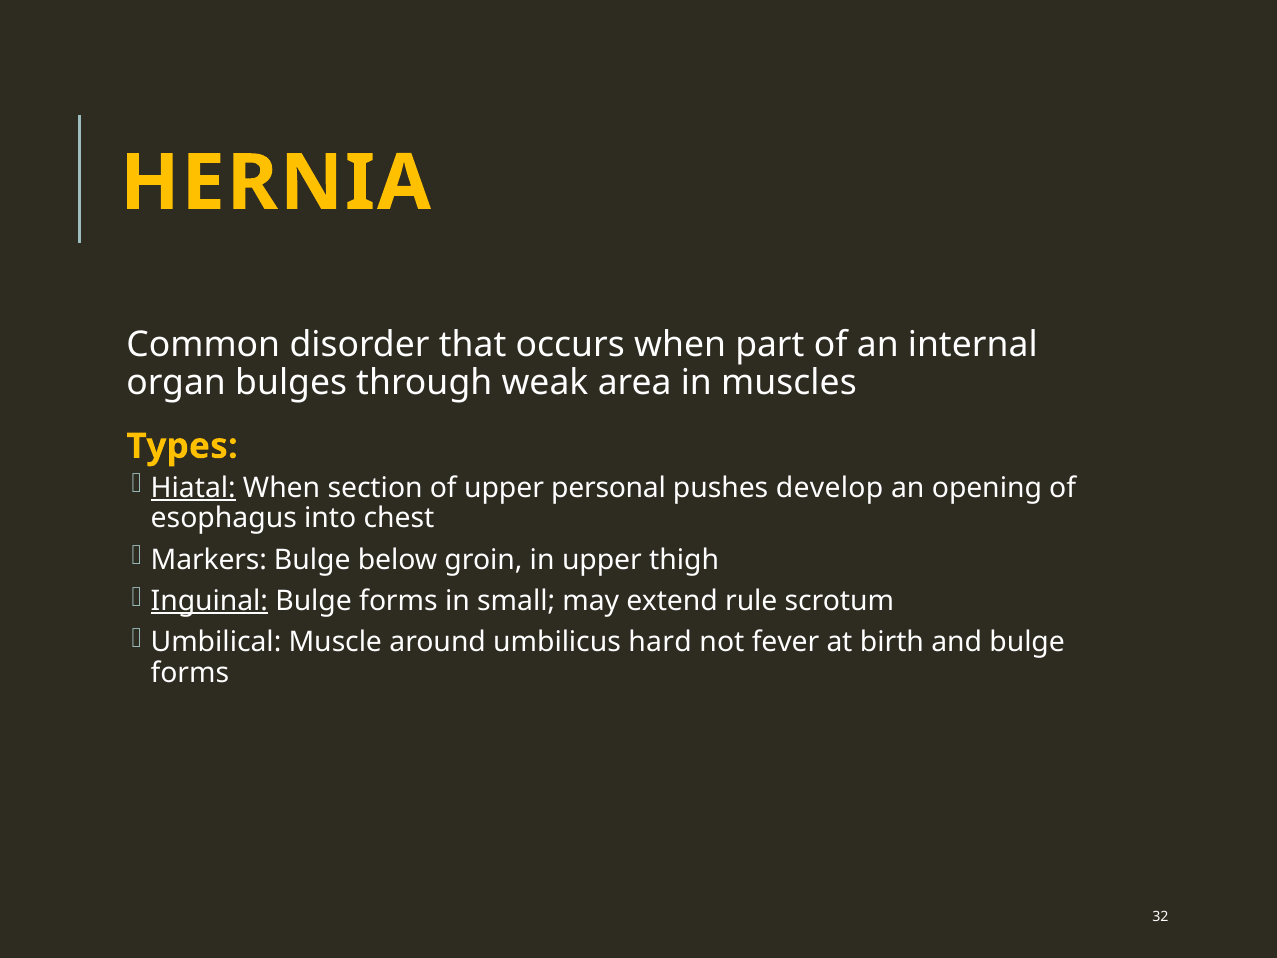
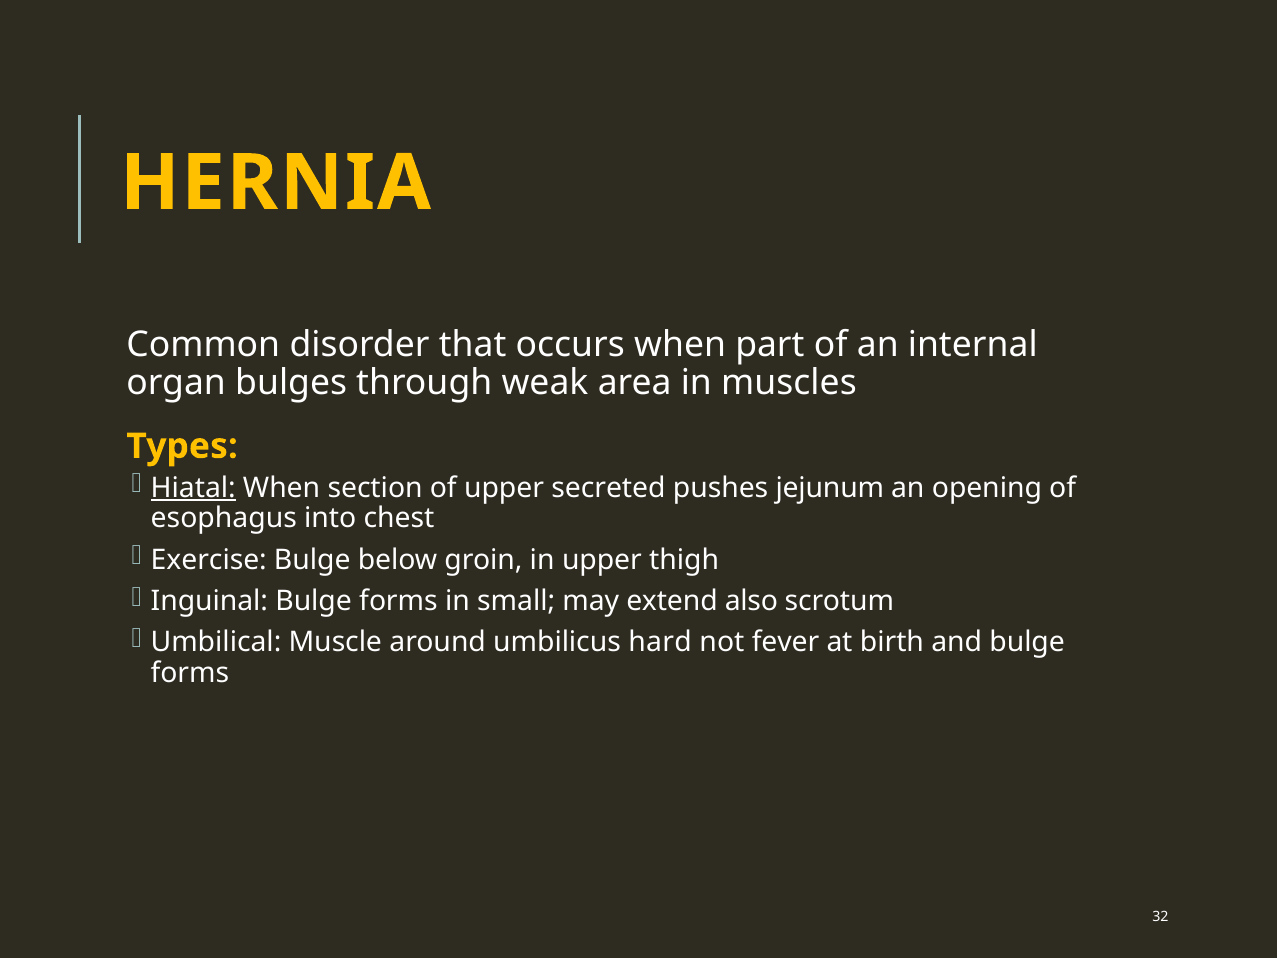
personal: personal -> secreted
develop: develop -> jejunum
Markers: Markers -> Exercise
Inguinal underline: present -> none
rule: rule -> also
